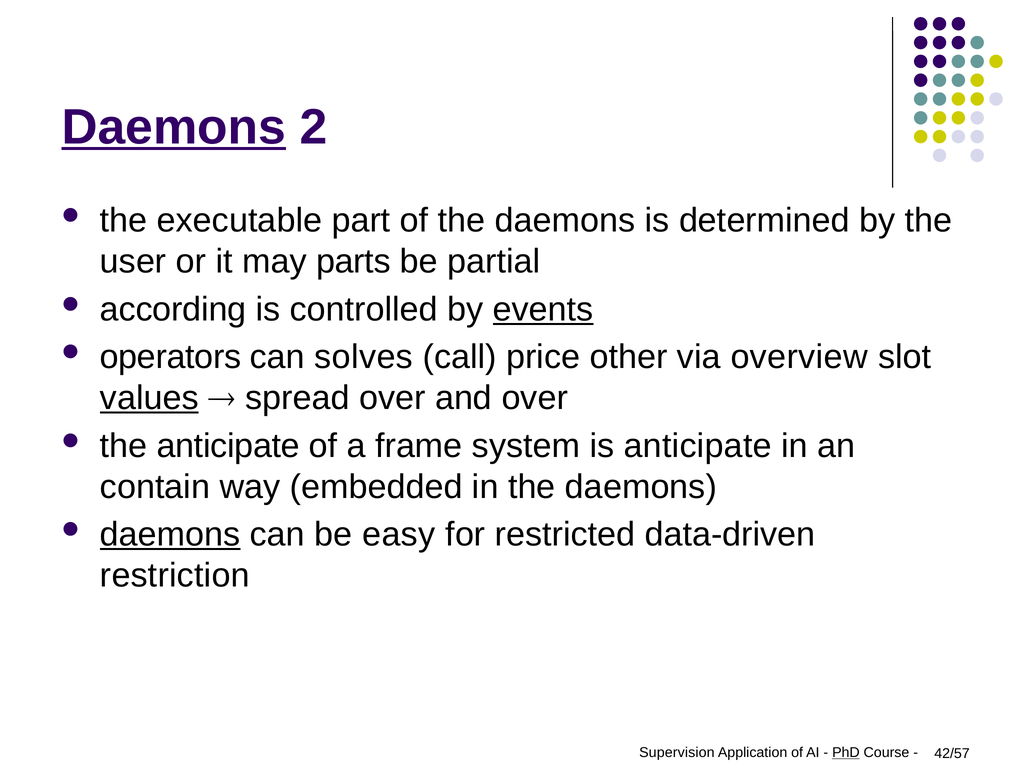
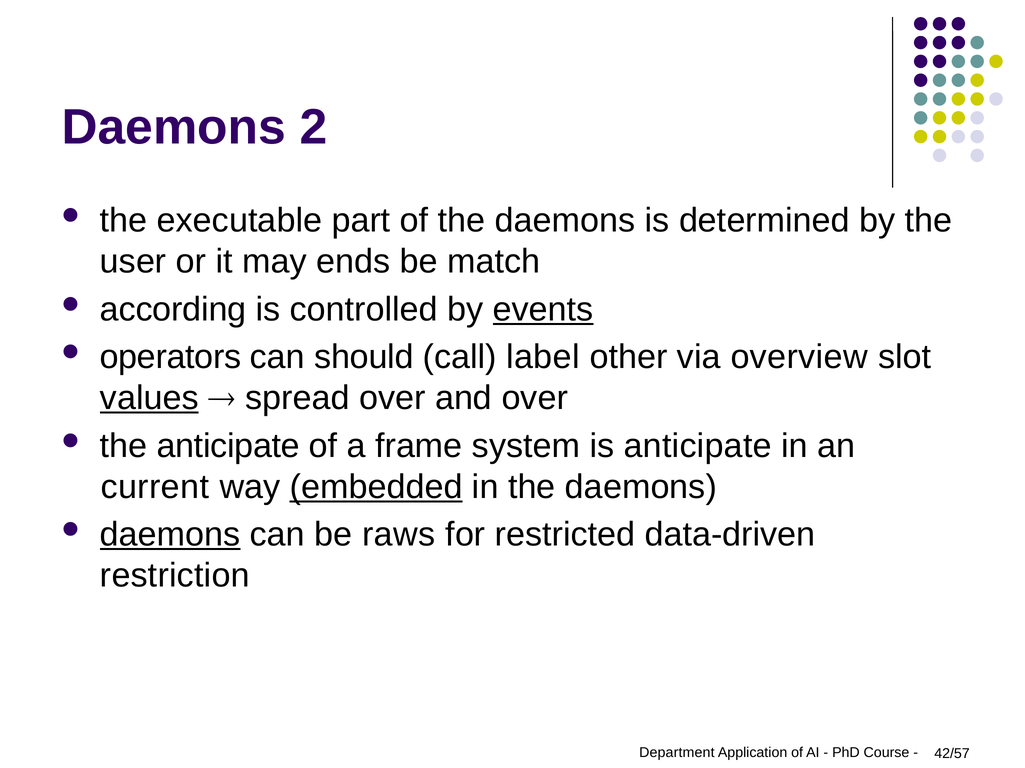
Daemons at (174, 127) underline: present -> none
parts: parts -> ends
partial: partial -> match
solves: solves -> should
price: price -> label
contain: contain -> current
embedded underline: none -> present
easy: easy -> raws
Supervision: Supervision -> Department
PhD underline: present -> none
